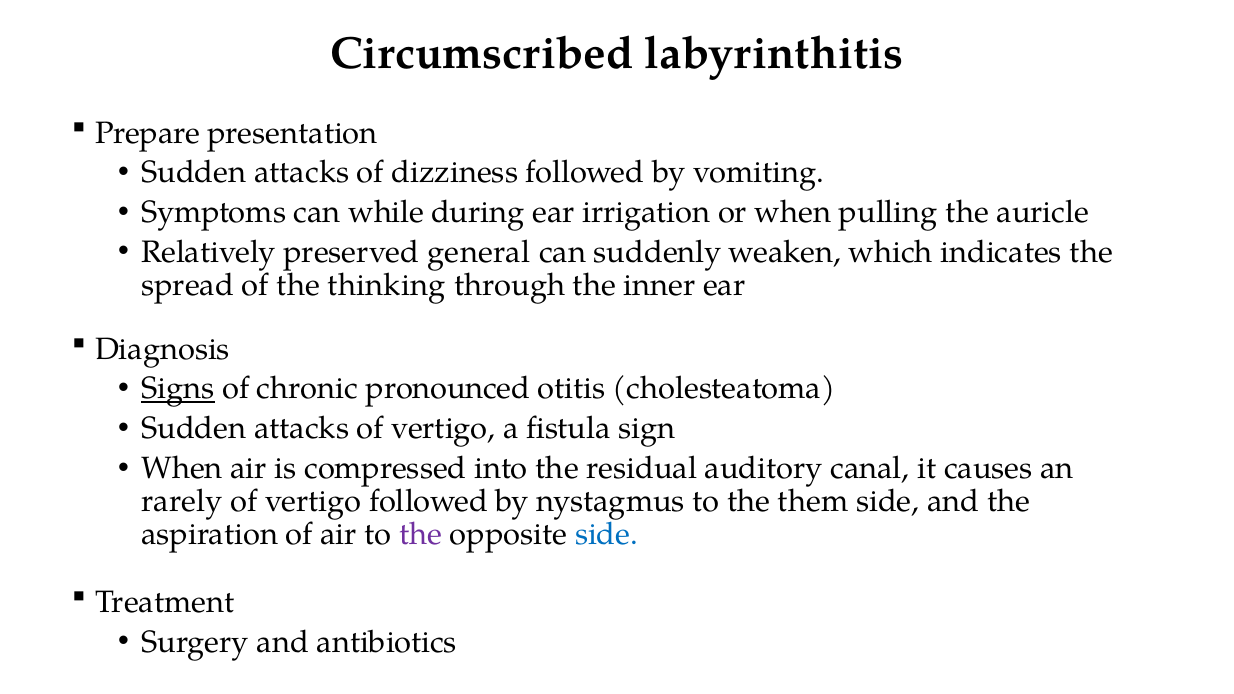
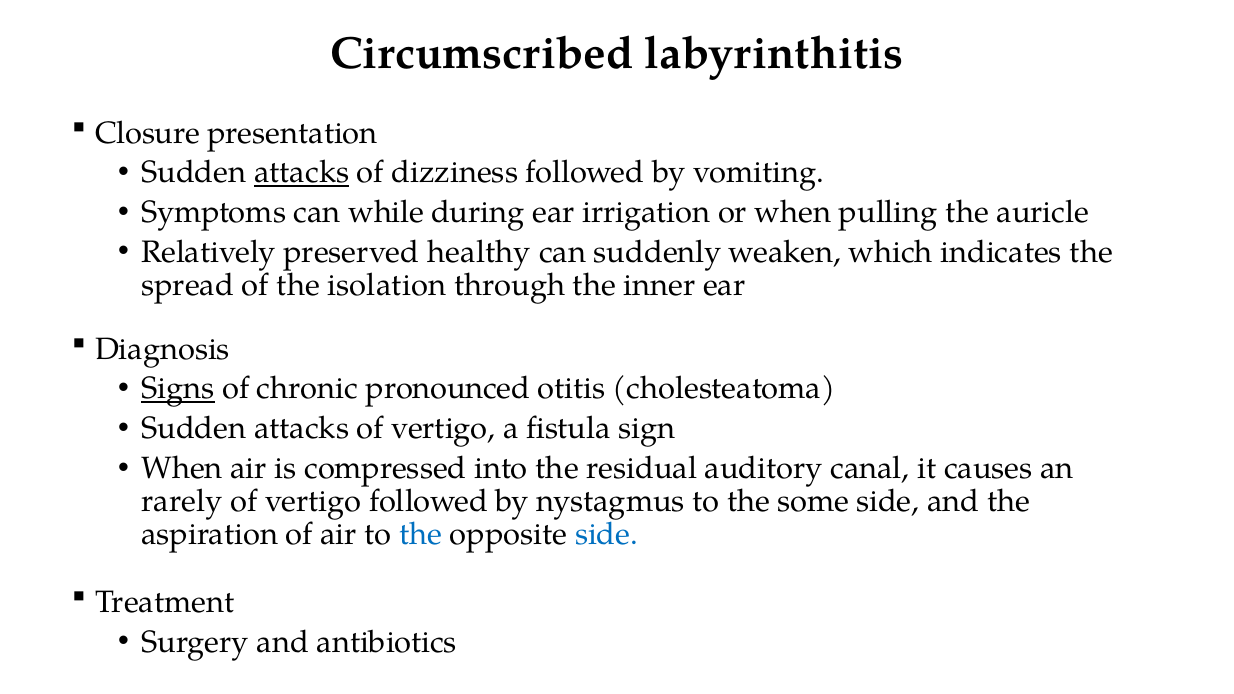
Prepare: Prepare -> Closure
attacks at (302, 173) underline: none -> present
general: general -> healthy
thinking: thinking -> isolation
them: them -> some
the at (421, 535) colour: purple -> blue
